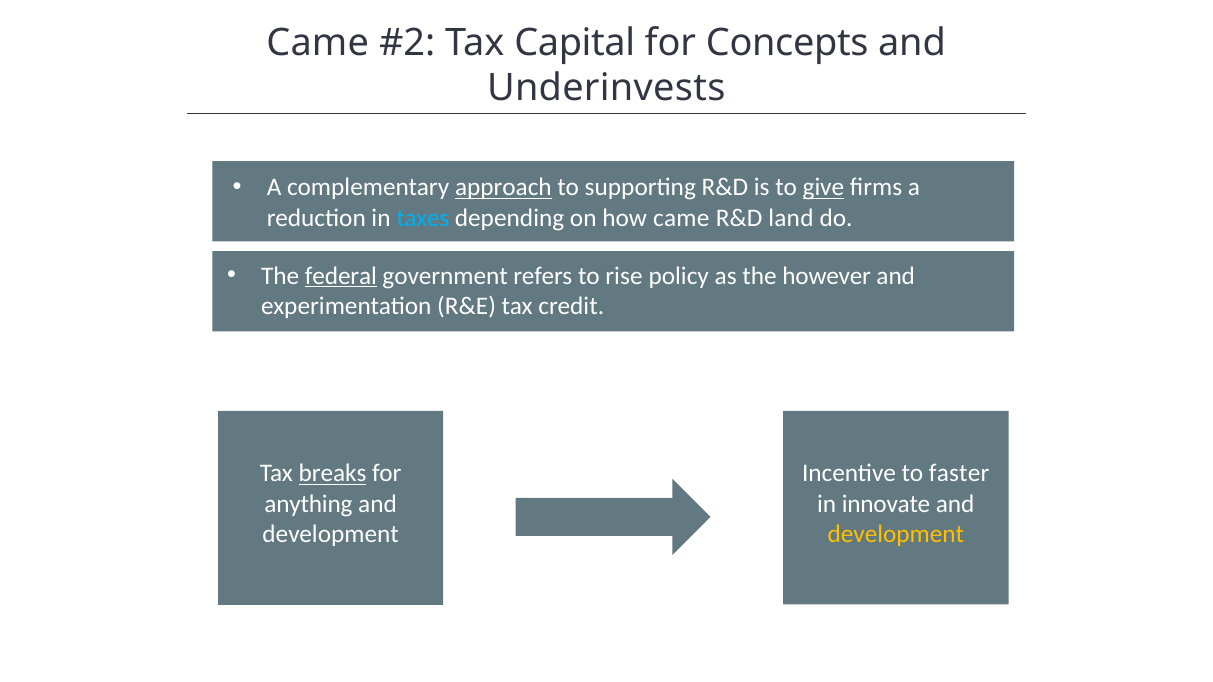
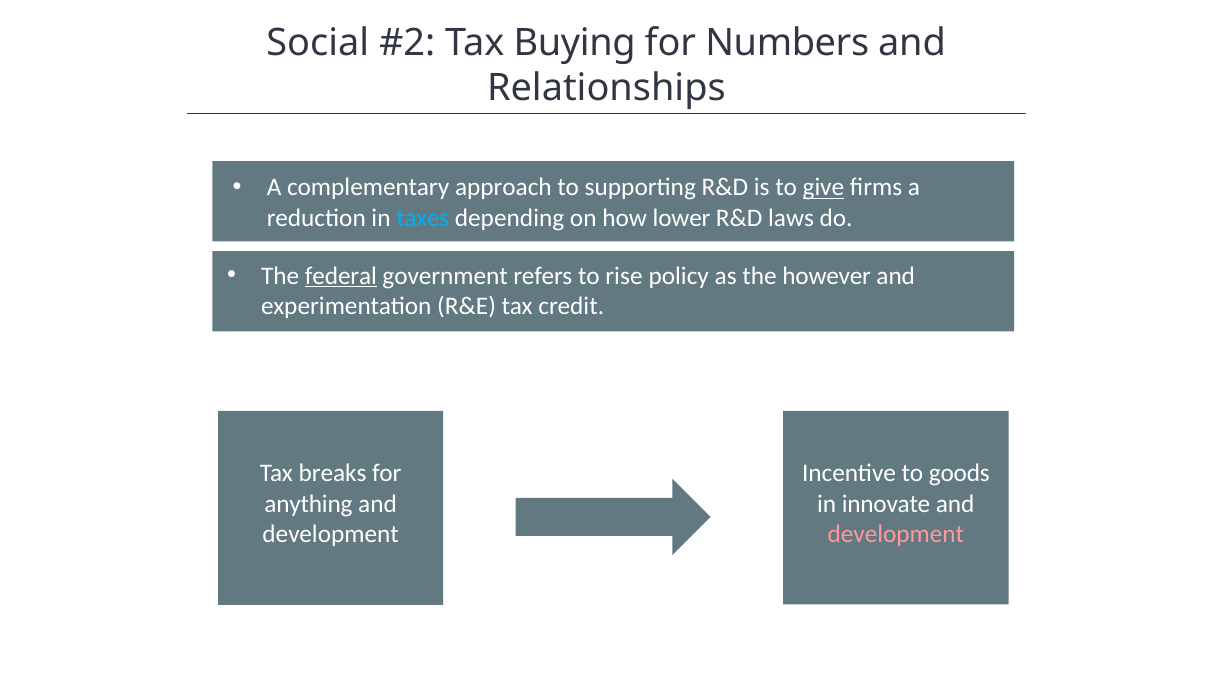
Came at (318, 43): Came -> Social
Capital: Capital -> Buying
Concepts: Concepts -> Numbers
Underinvests: Underinvests -> Relationships
approach underline: present -> none
how came: came -> lower
land: land -> laws
breaks underline: present -> none
faster: faster -> goods
development at (896, 534) colour: yellow -> pink
